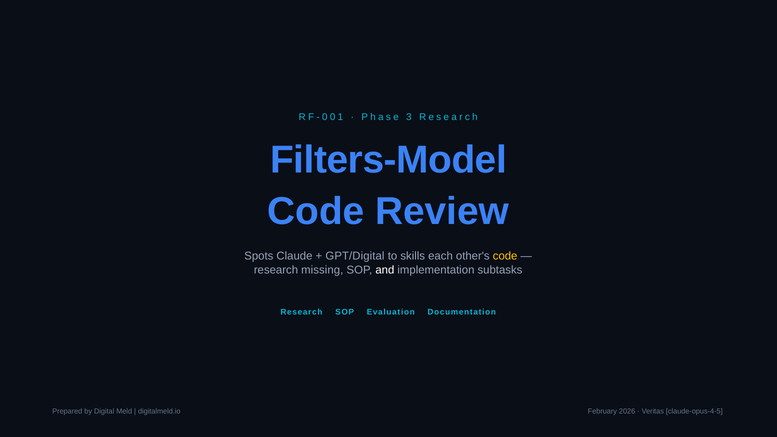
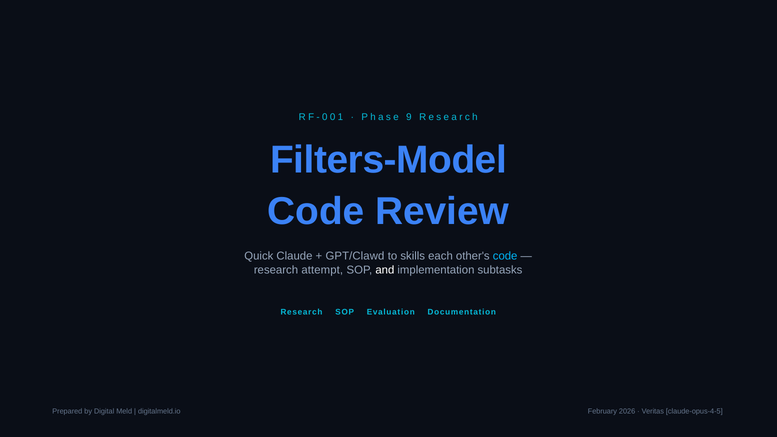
3: 3 -> 9
Spots: Spots -> Quick
GPT/Digital: GPT/Digital -> GPT/Clawd
code at (505, 256) colour: yellow -> light blue
missing: missing -> attempt
